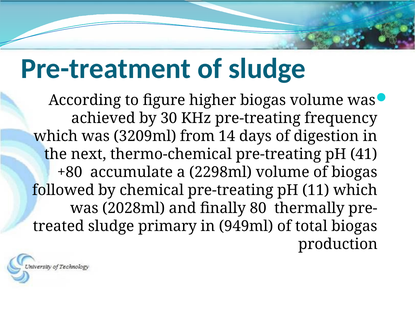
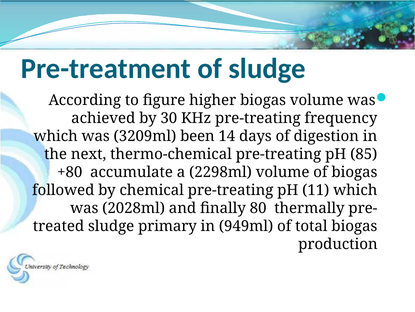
from: from -> been
41: 41 -> 85
